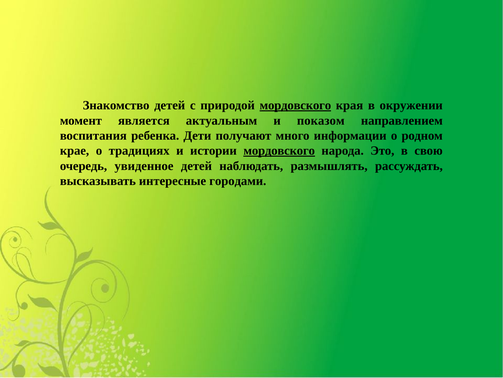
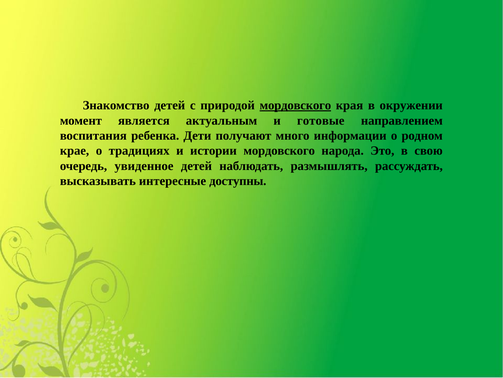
показом: показом -> готовые
мордовского at (279, 150) underline: present -> none
городами: городами -> доступны
